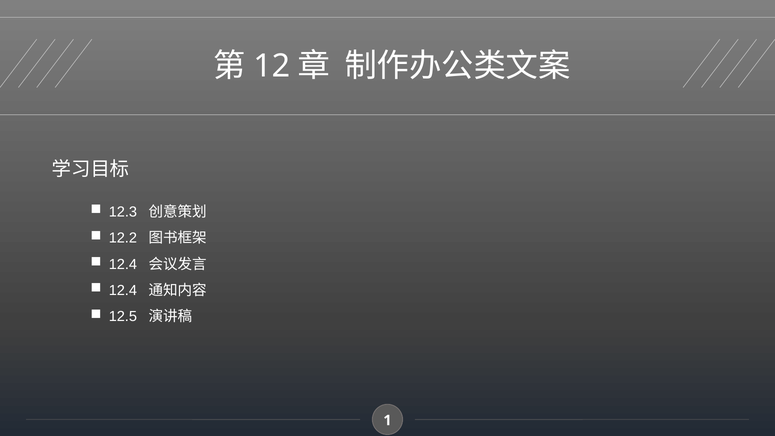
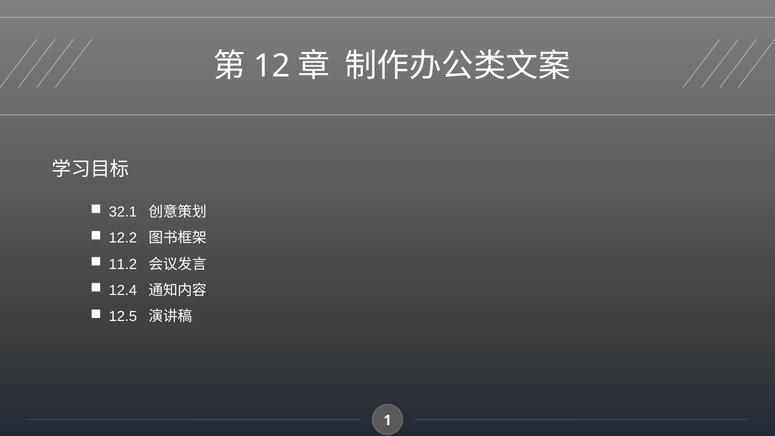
12.3: 12.3 -> 32.1
12.4 at (123, 264): 12.4 -> 11.2
